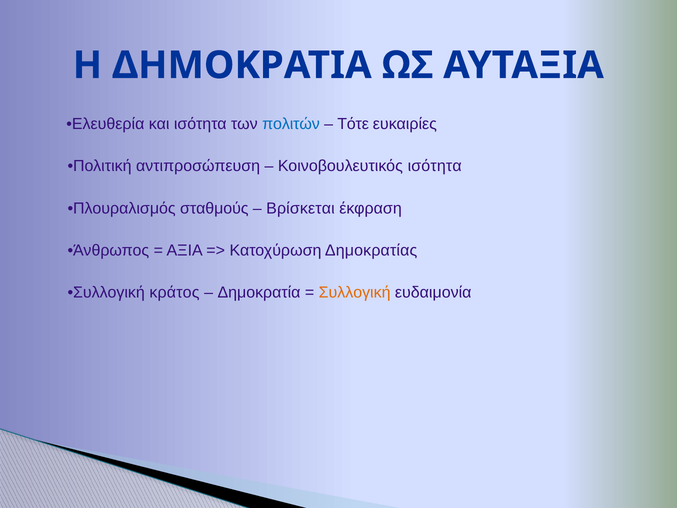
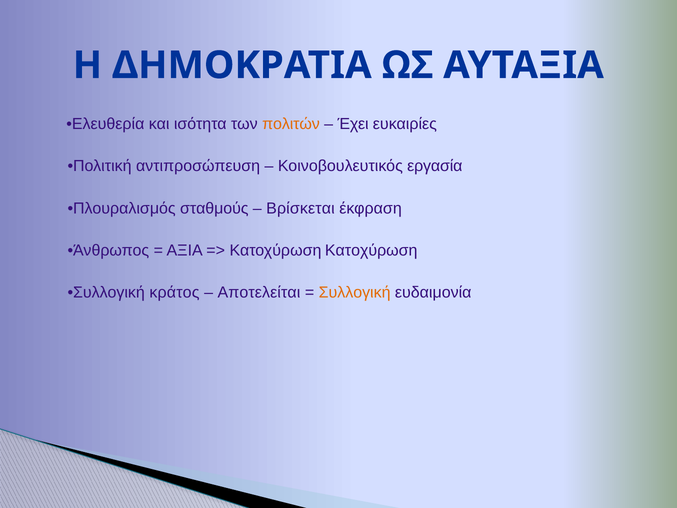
πολιτών colour: blue -> orange
Τότε: Τότε -> Έχει
Κοινοβουλευτικός ισότητα: ισότητα -> εργασία
Κατοχύρωση Δημοκρατίας: Δημοκρατίας -> Κατοχύρωση
Δημοκρατία: Δημοκρατία -> Αποτελείται
